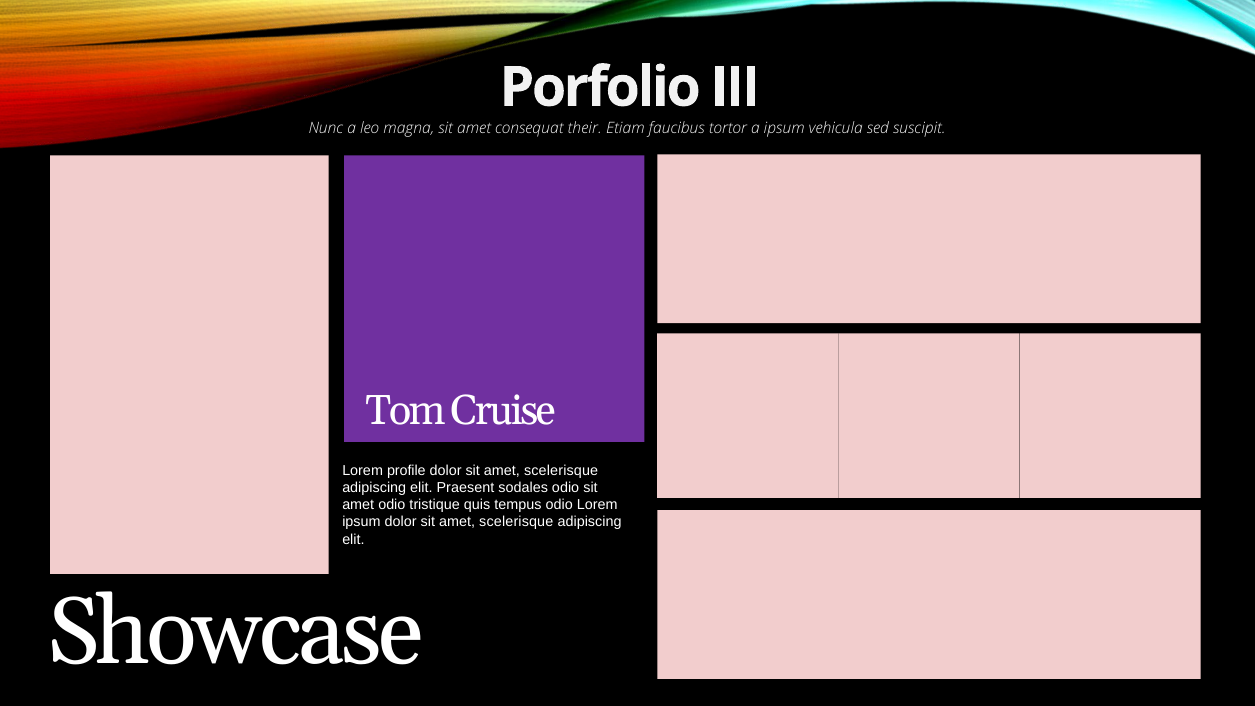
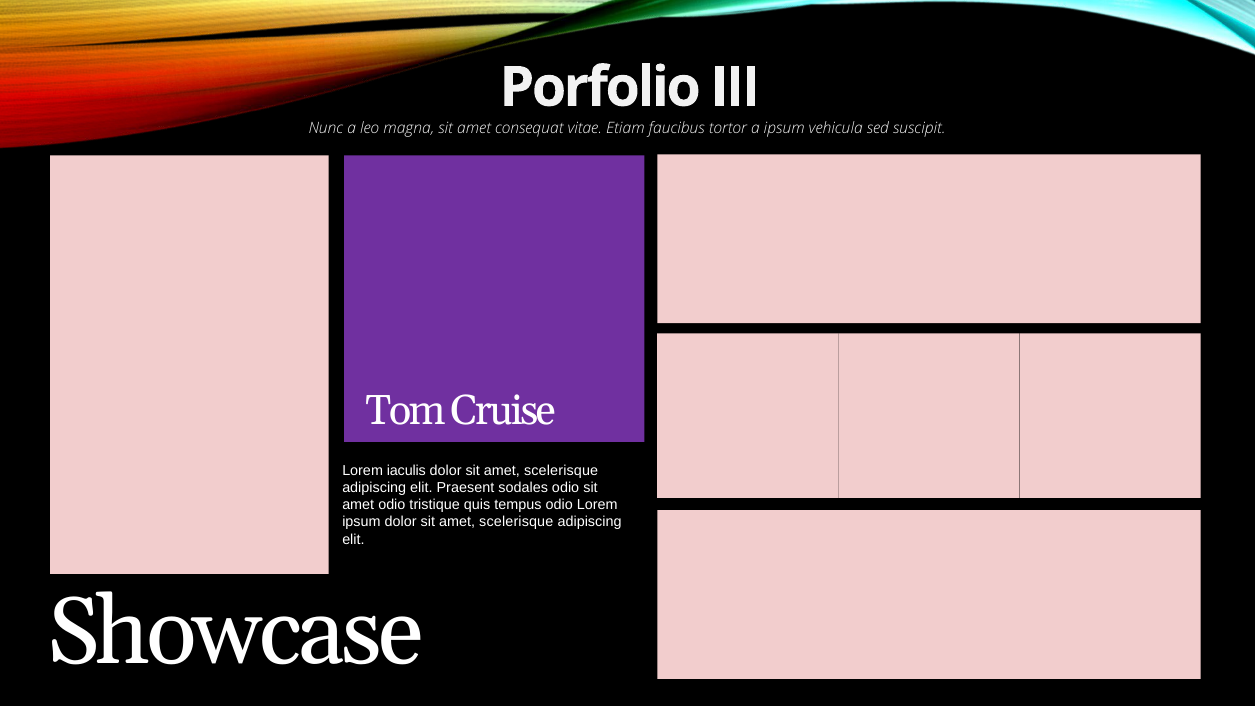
their: their -> vitae
profile: profile -> iaculis
